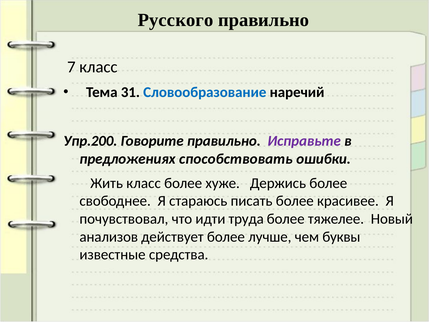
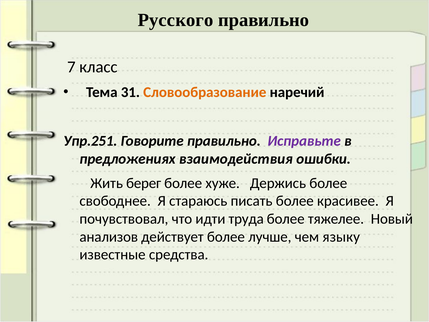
Словообразование colour: blue -> orange
Упр.200: Упр.200 -> Упр.251
способствовать: способствовать -> взаимодействия
Жить класс: класс -> берег
буквы: буквы -> языку
